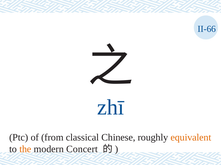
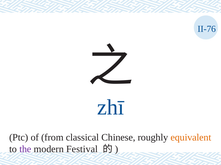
II-66: II-66 -> II-76
the colour: orange -> purple
Concert: Concert -> Festival
